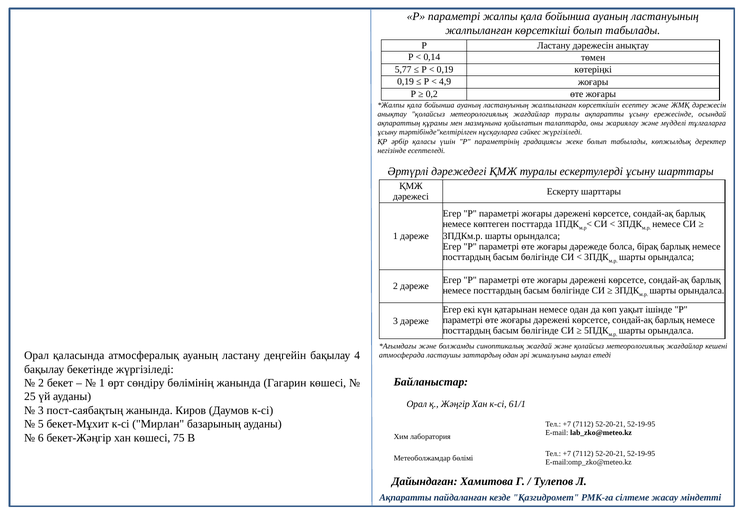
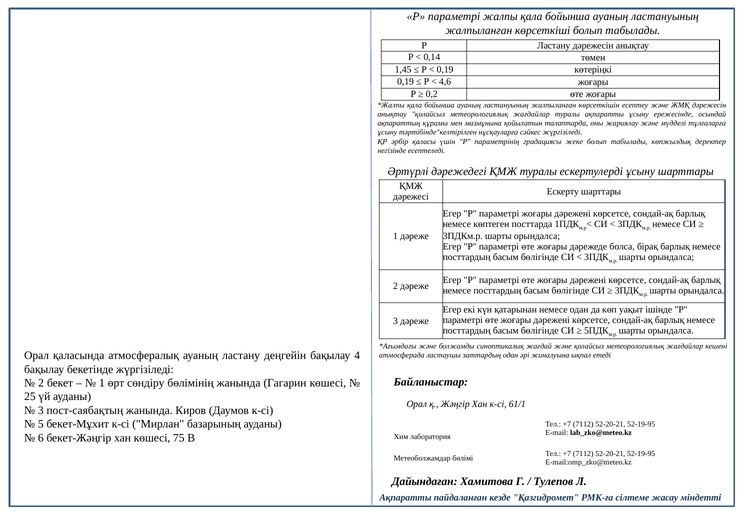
5,77: 5,77 -> 1,45
4,9: 4,9 -> 4,6
